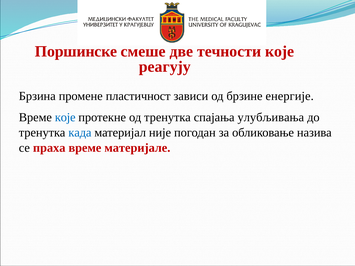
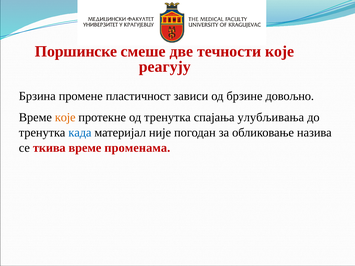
енергије: енергије -> довољно
које at (65, 117) colour: blue -> orange
праха: праха -> ткива
материјале: материјале -> променама
